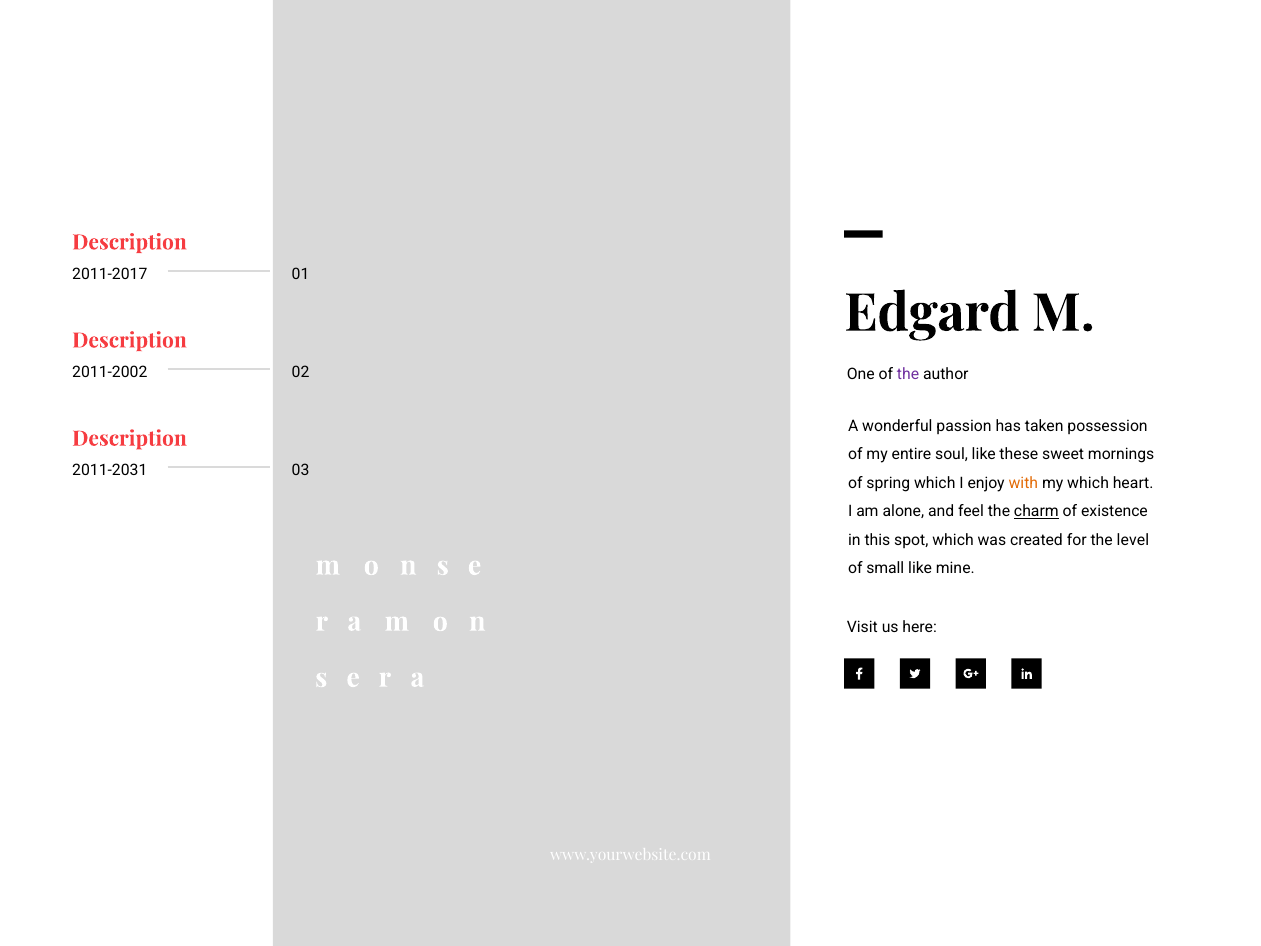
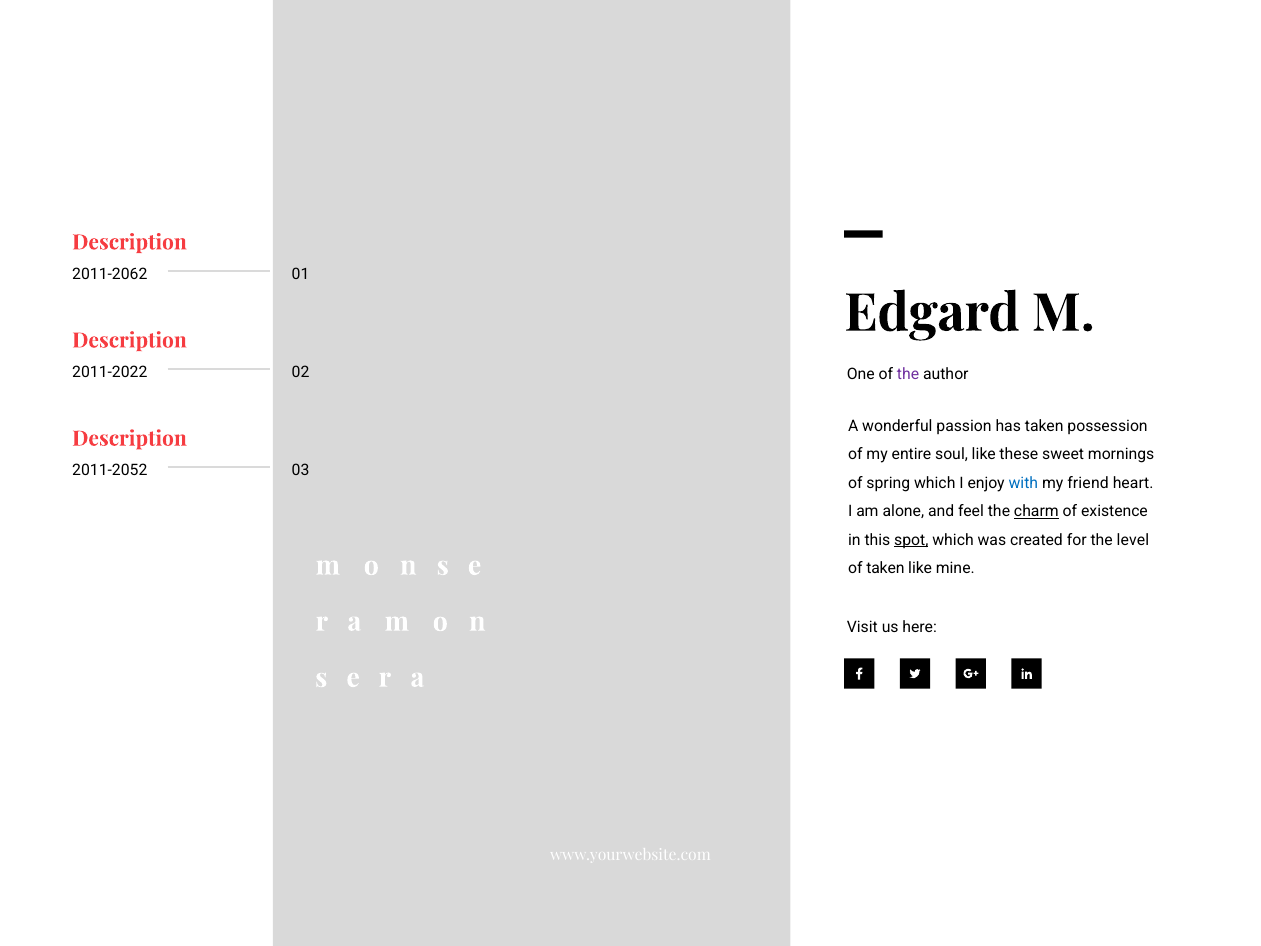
2011-2017: 2011-2017 -> 2011-2062
2011-2002: 2011-2002 -> 2011-2022
2011-2031: 2011-2031 -> 2011-2052
with colour: orange -> blue
my which: which -> friend
spot underline: none -> present
of small: small -> taken
